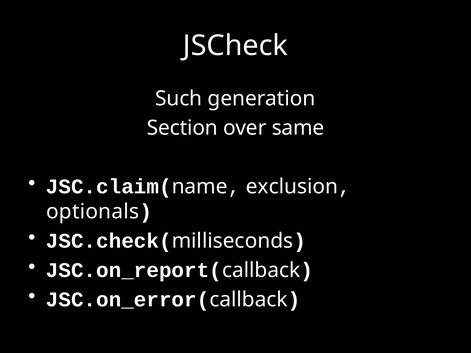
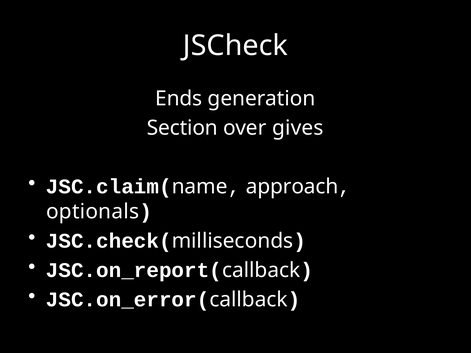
Such: Such -> Ends
same: same -> gives
exclusion: exclusion -> approach
